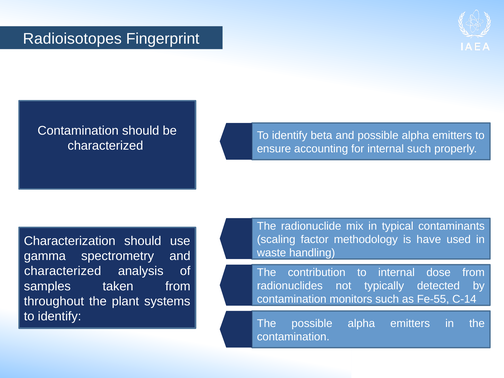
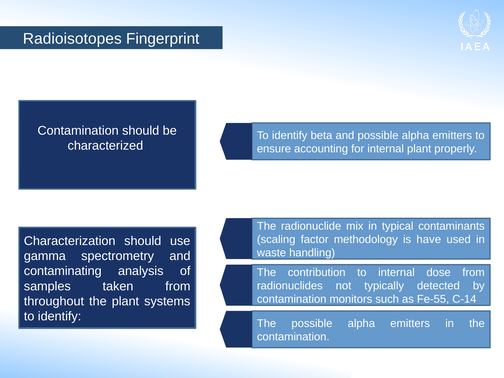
internal such: such -> plant
characterized at (63, 271): characterized -> contaminating
